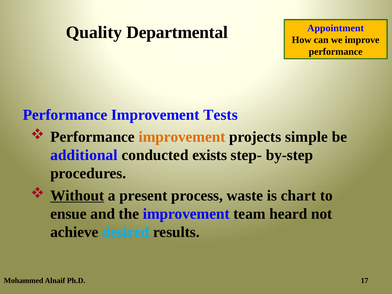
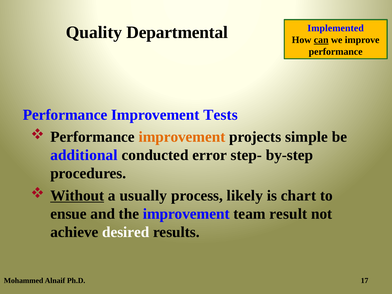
Appointment: Appointment -> Implemented
can underline: none -> present
exists: exists -> error
present: present -> usually
waste: waste -> likely
heard: heard -> result
desired colour: light blue -> white
